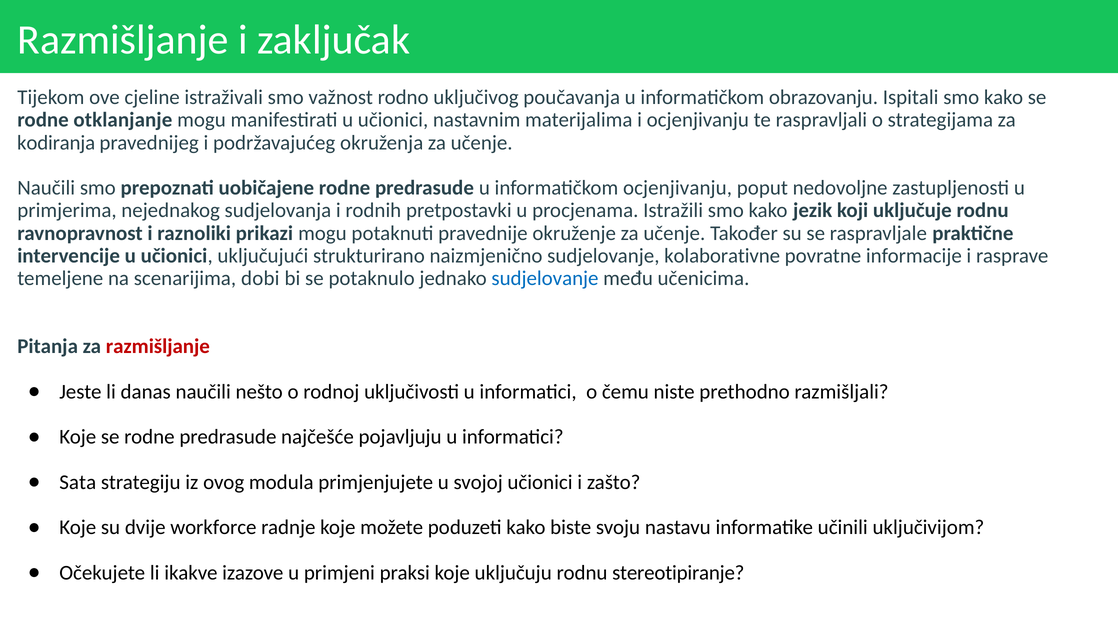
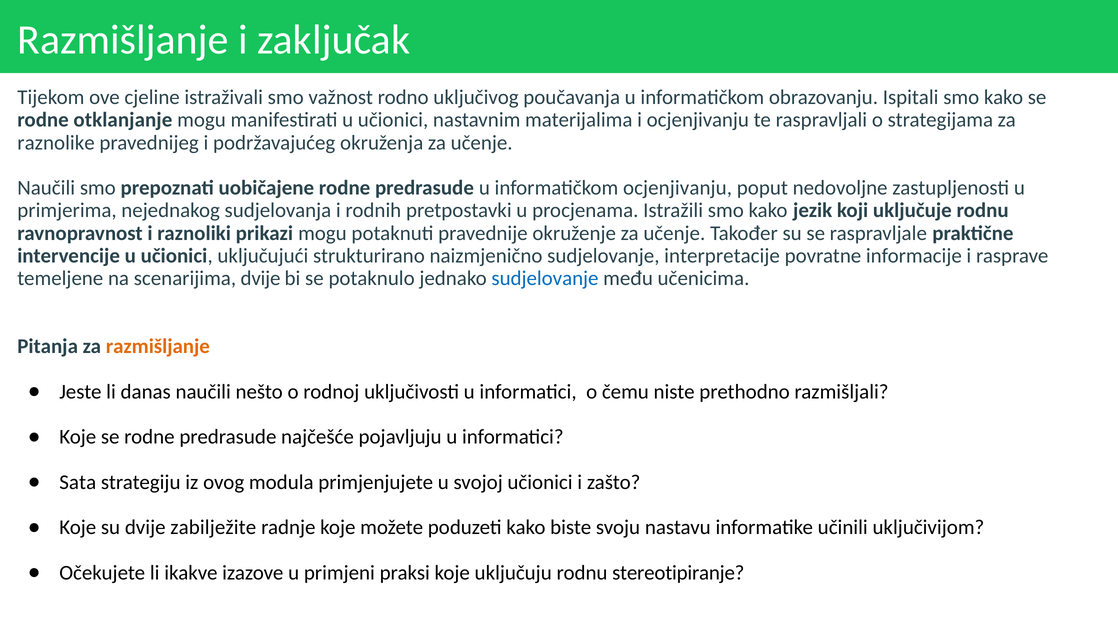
kodiranja: kodiranja -> raznolike
kolaborativne: kolaborativne -> interpretacije
scenarijima dobi: dobi -> dvije
razmišljanje at (158, 346) colour: red -> orange
workforce: workforce -> zabilježite
